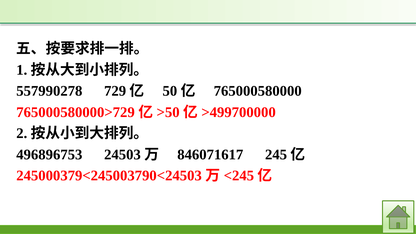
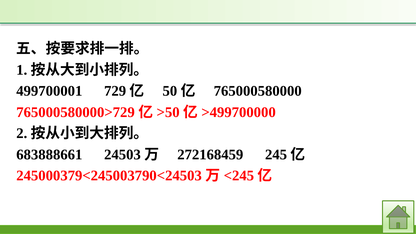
557990278: 557990278 -> 499700001
496896753: 496896753 -> 683888661
846071617: 846071617 -> 272168459
